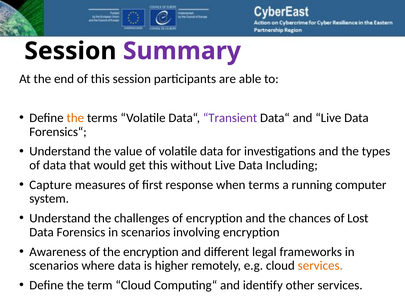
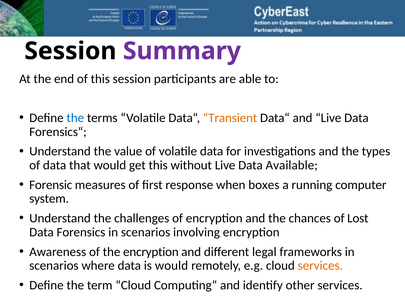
the at (75, 118) colour: orange -> blue
Transient colour: purple -> orange
Including: Including -> Available
Capture: Capture -> Forensic
when terms: terms -> boxes
is higher: higher -> would
